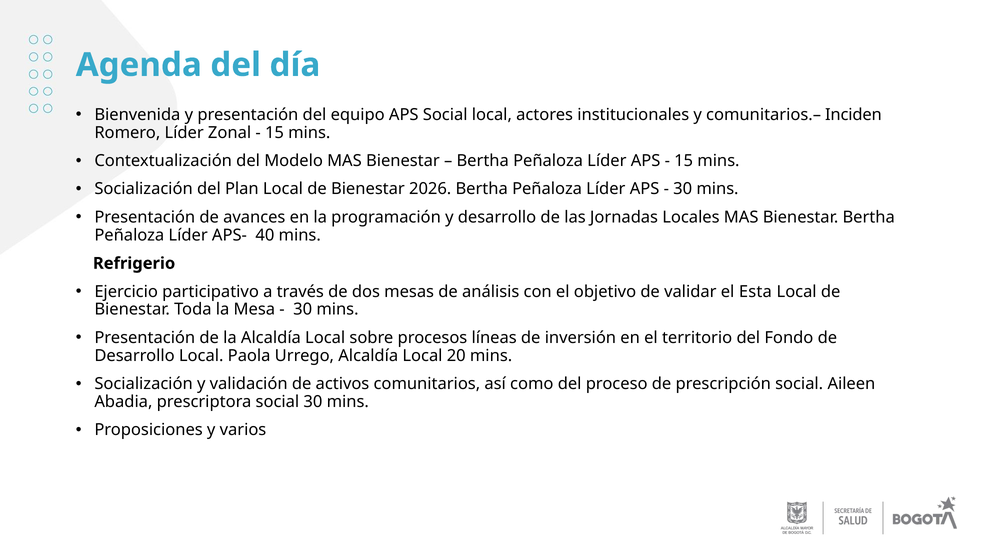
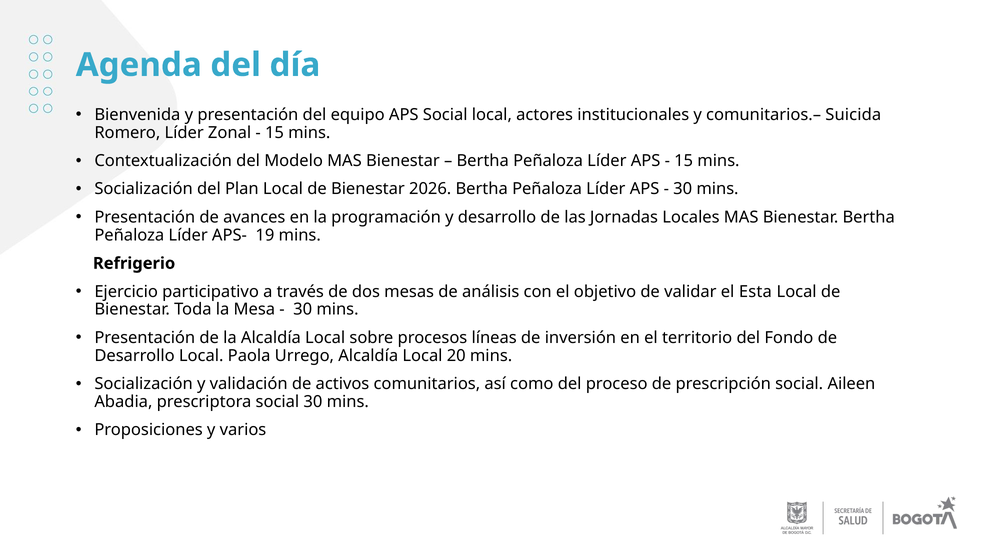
Inciden: Inciden -> Suicida
40: 40 -> 19
